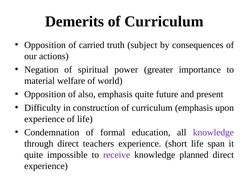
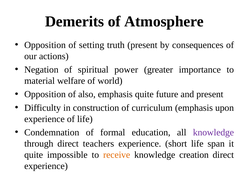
Demerits of Curriculum: Curriculum -> Atmosphere
carried: carried -> setting
truth subject: subject -> present
receive colour: purple -> orange
planned: planned -> creation
